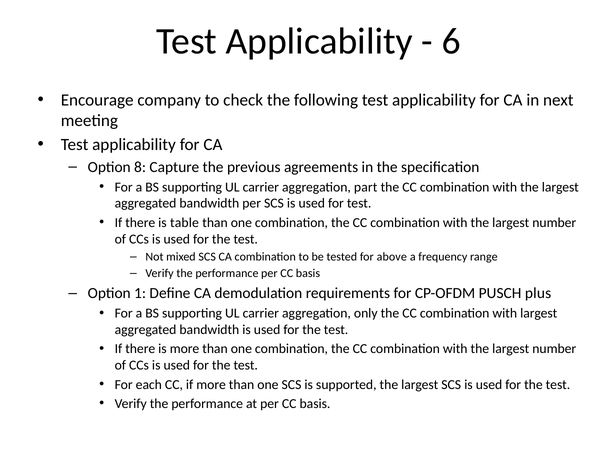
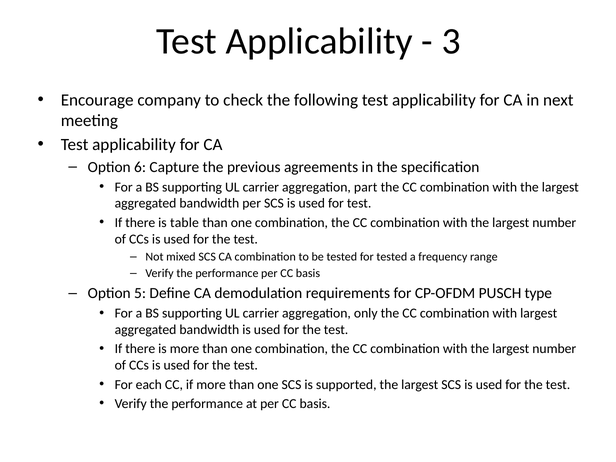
6: 6 -> 3
8: 8 -> 6
for above: above -> tested
1: 1 -> 5
plus: plus -> type
